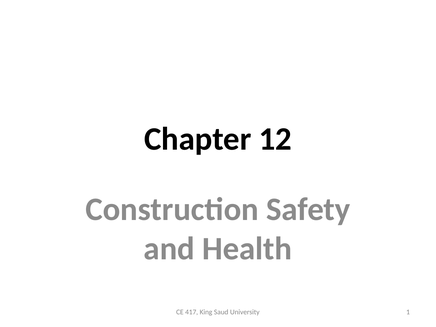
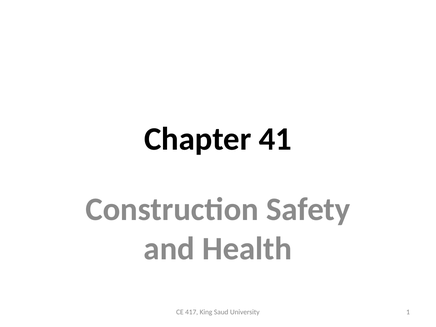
12: 12 -> 41
